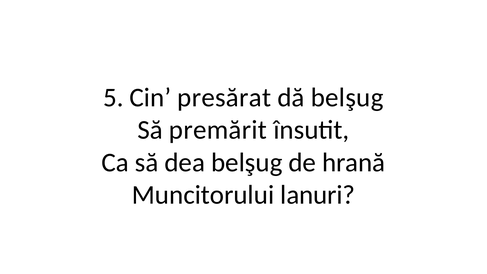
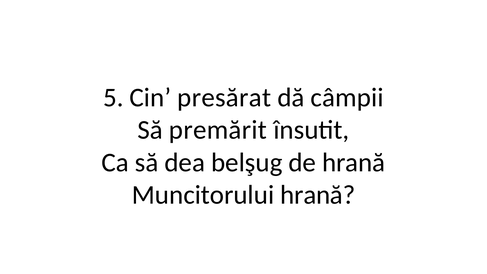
dă belşug: belşug -> câmpii
Muncitorului lanuri: lanuri -> hrană
